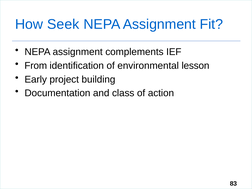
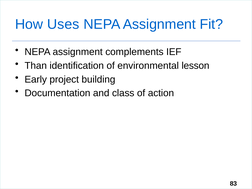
Seek: Seek -> Uses
From: From -> Than
